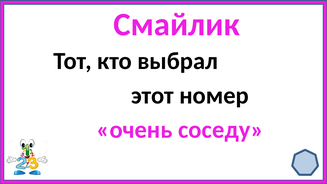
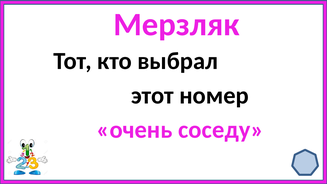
Смайлик: Смайлик -> Мерзляк
